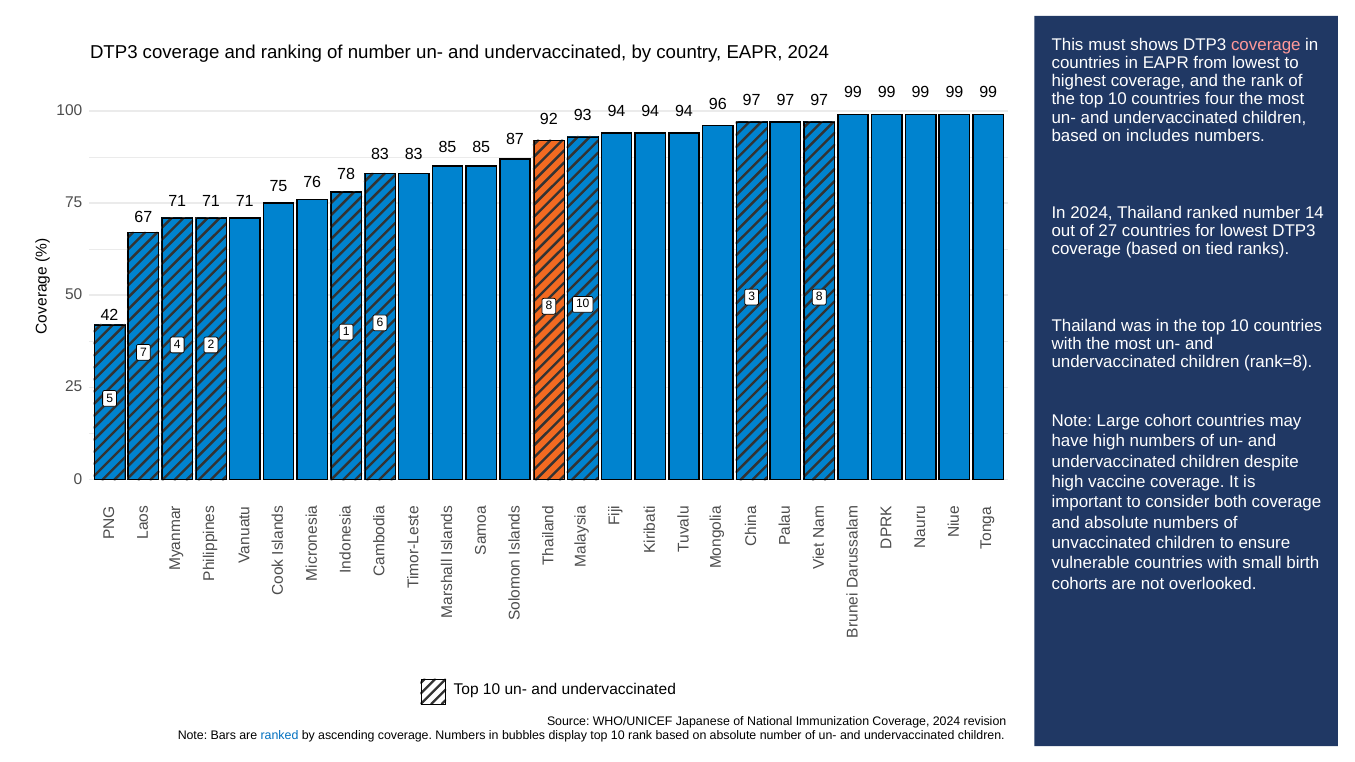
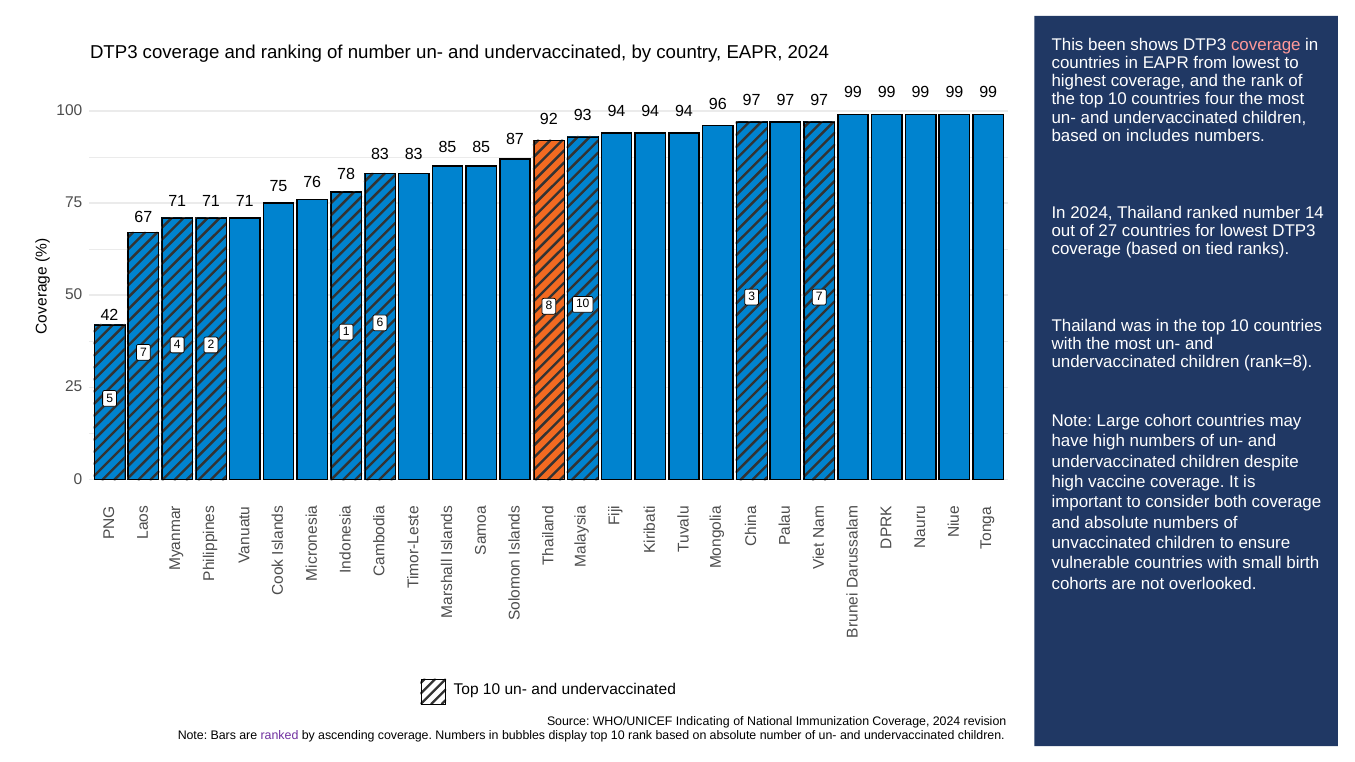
must: must -> been
3 8: 8 -> 7
Japanese: Japanese -> Indicating
ranked at (279, 735) colour: blue -> purple
